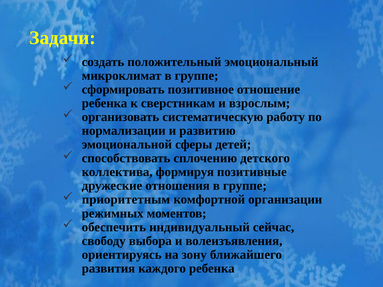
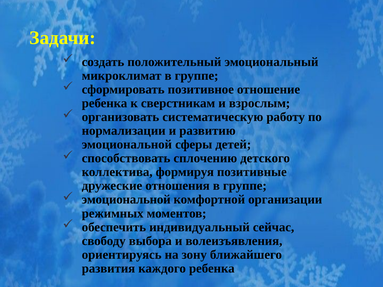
приоритетным at (126, 200): приоритетным -> эмоциональной
